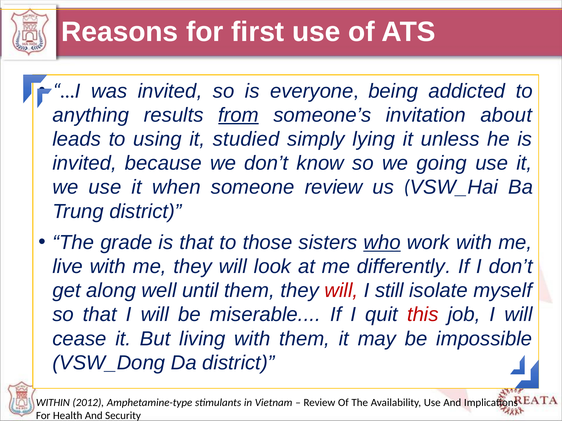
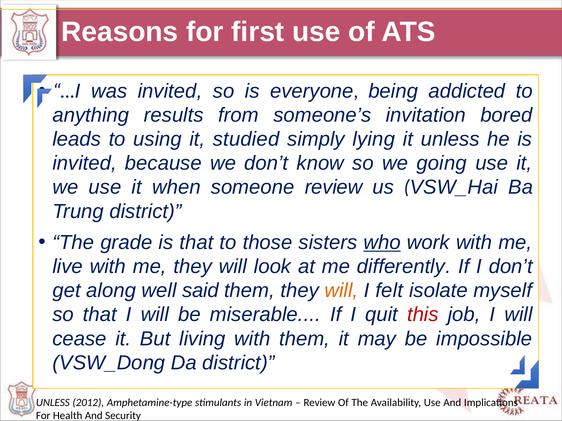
from underline: present -> none
about: about -> bored
until: until -> said
will at (341, 291) colour: red -> orange
still: still -> felt
WITHIN at (53, 403): WITHIN -> UNLESS
